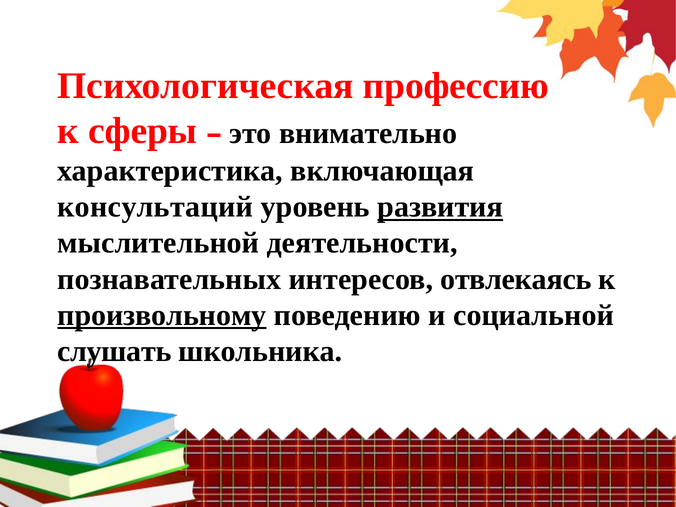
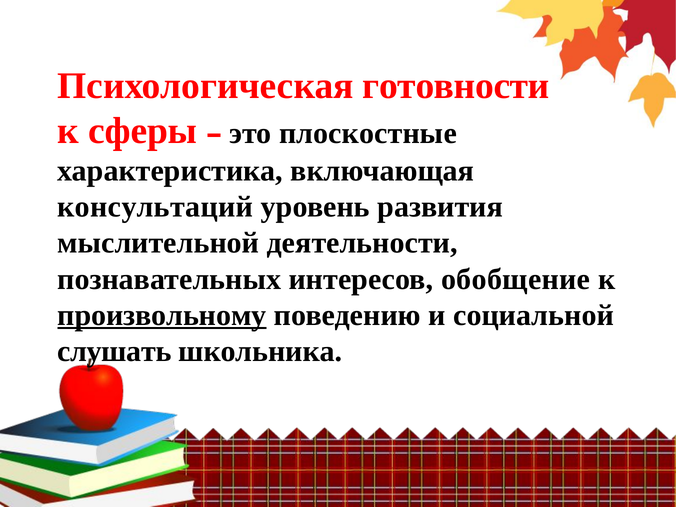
профессию: профессию -> готовности
внимательно: внимательно -> плоскостные
развития underline: present -> none
отвлекаясь: отвлекаясь -> обобщение
